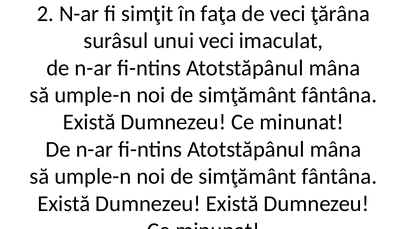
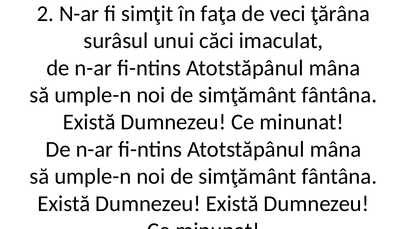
unui veci: veci -> căci
